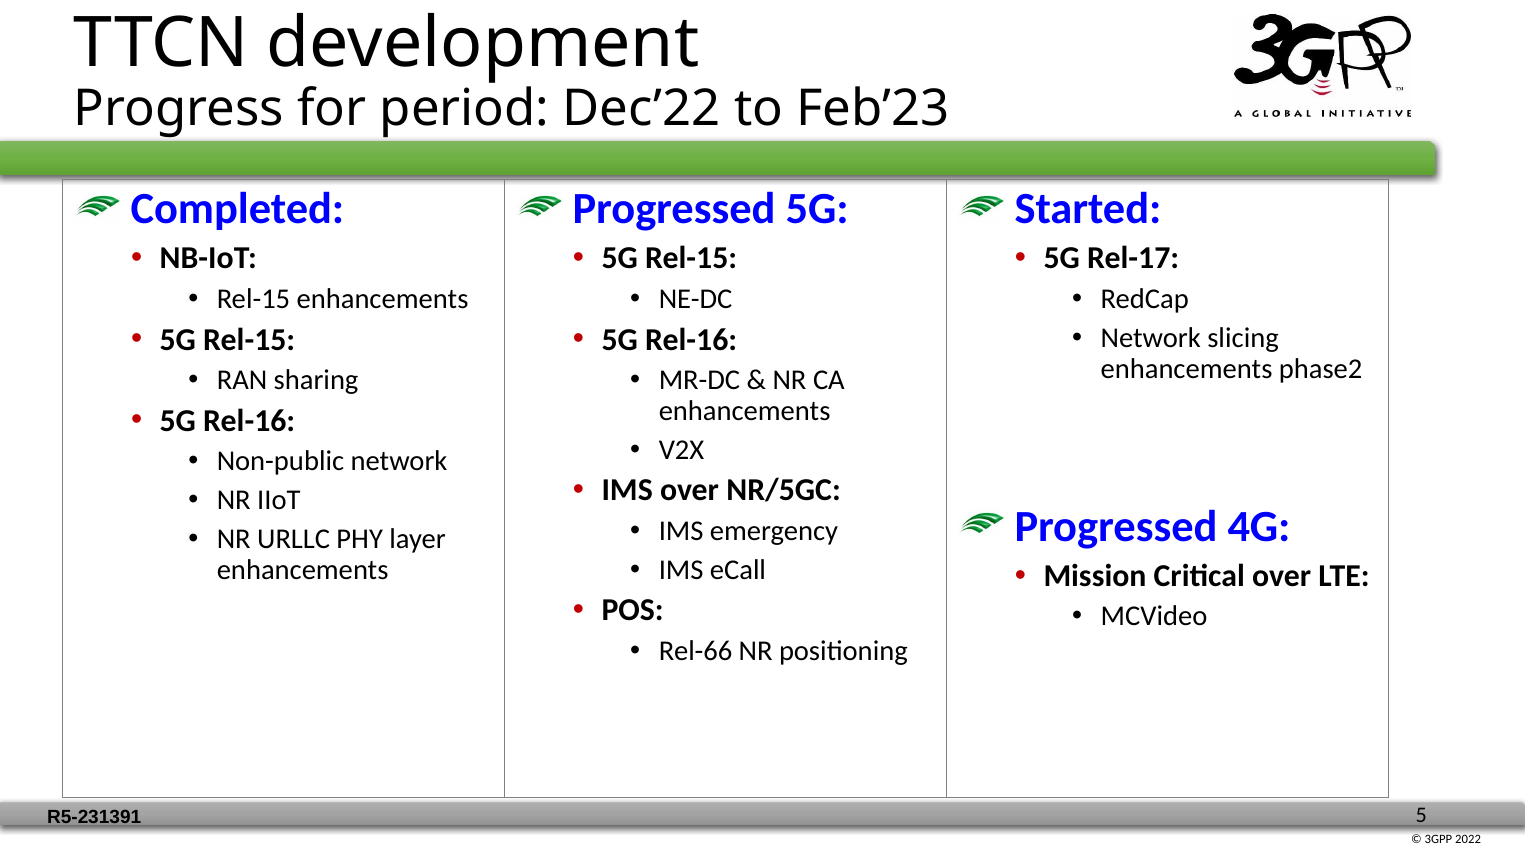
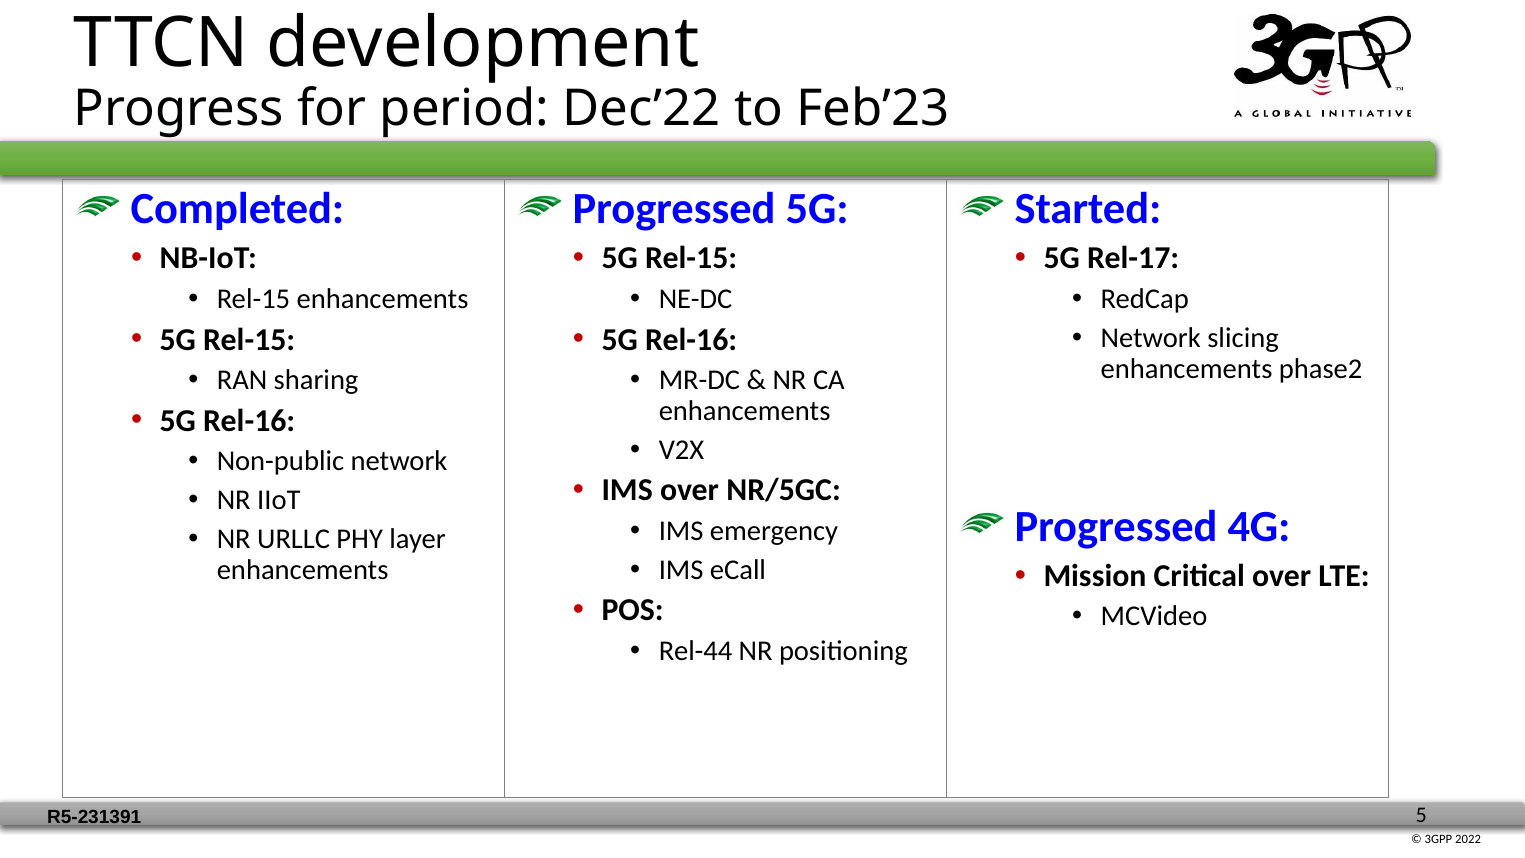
Rel-66: Rel-66 -> Rel-44
